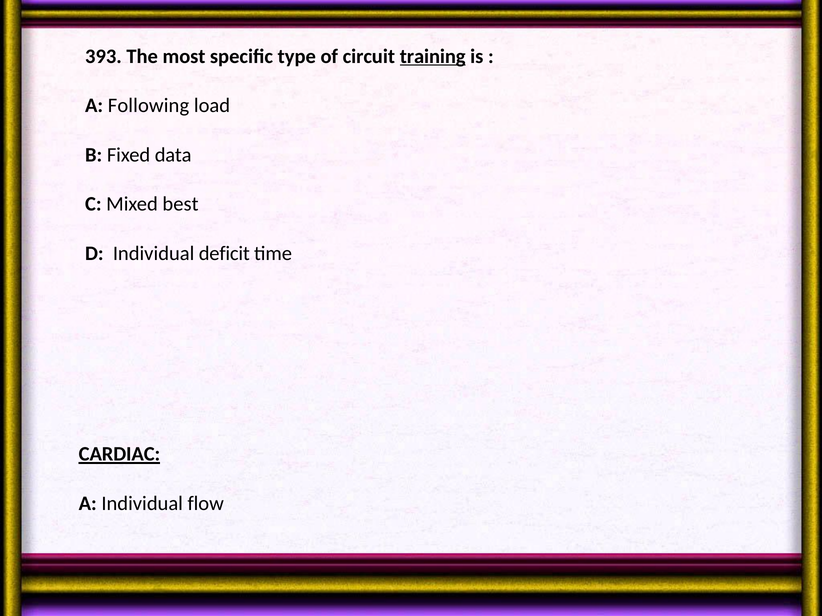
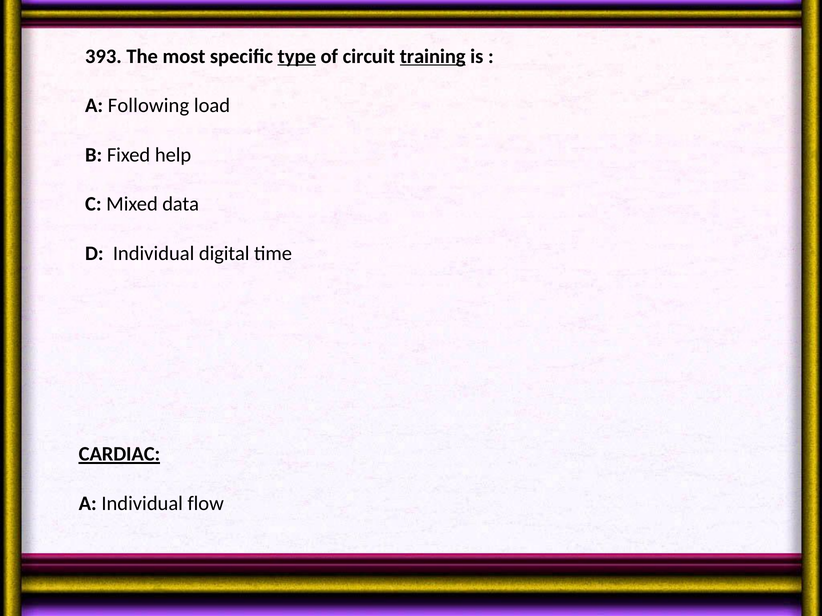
type underline: none -> present
data: data -> help
best: best -> data
deficit: deficit -> digital
